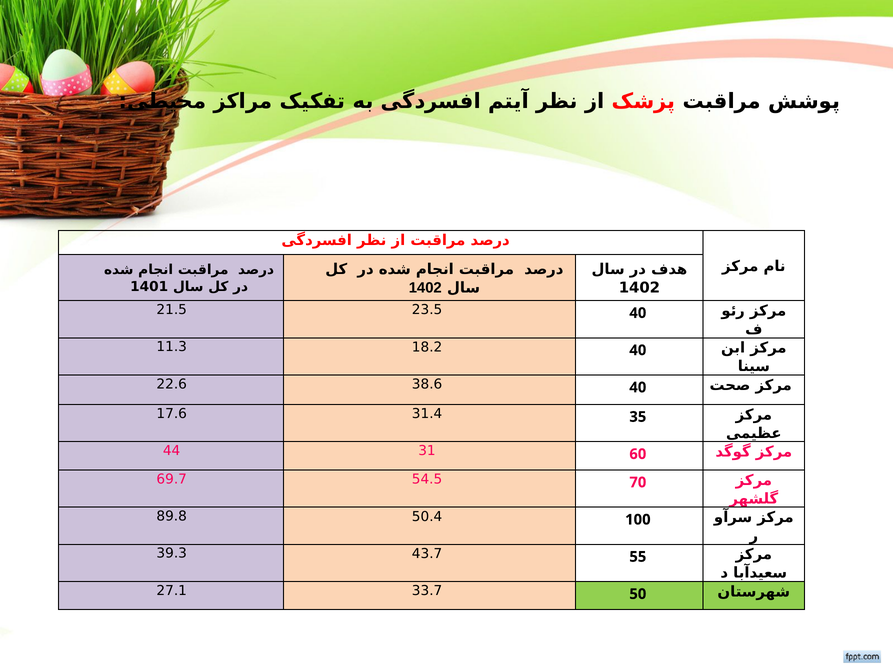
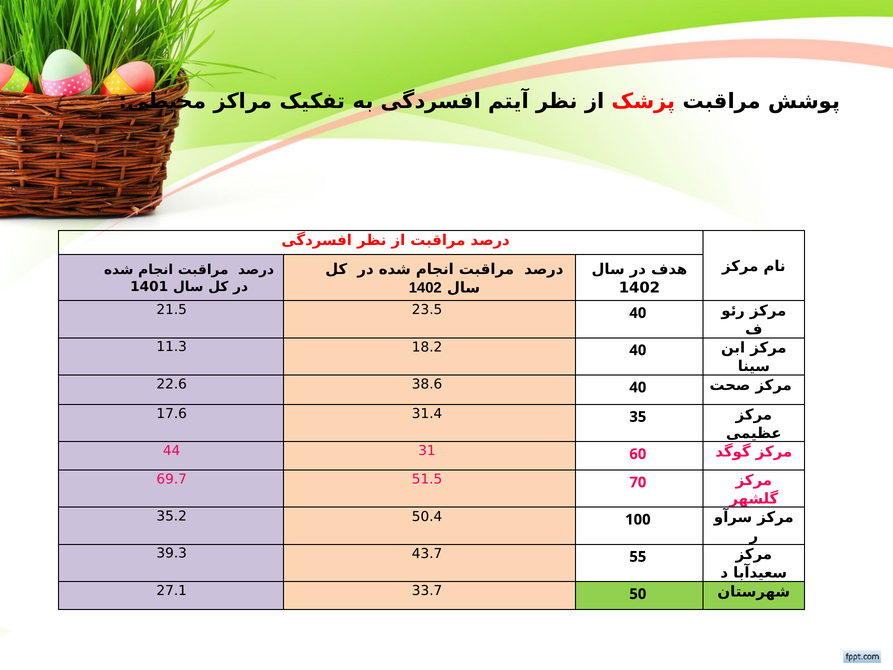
54.5: 54.5 -> 51.5
89.8: 89.8 -> 35.2
